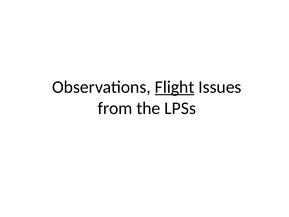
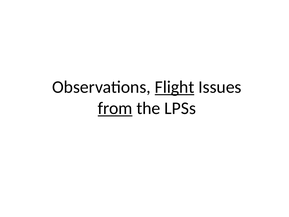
from underline: none -> present
